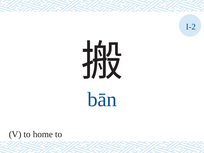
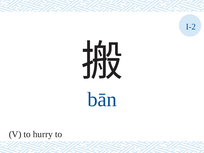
home: home -> hurry
